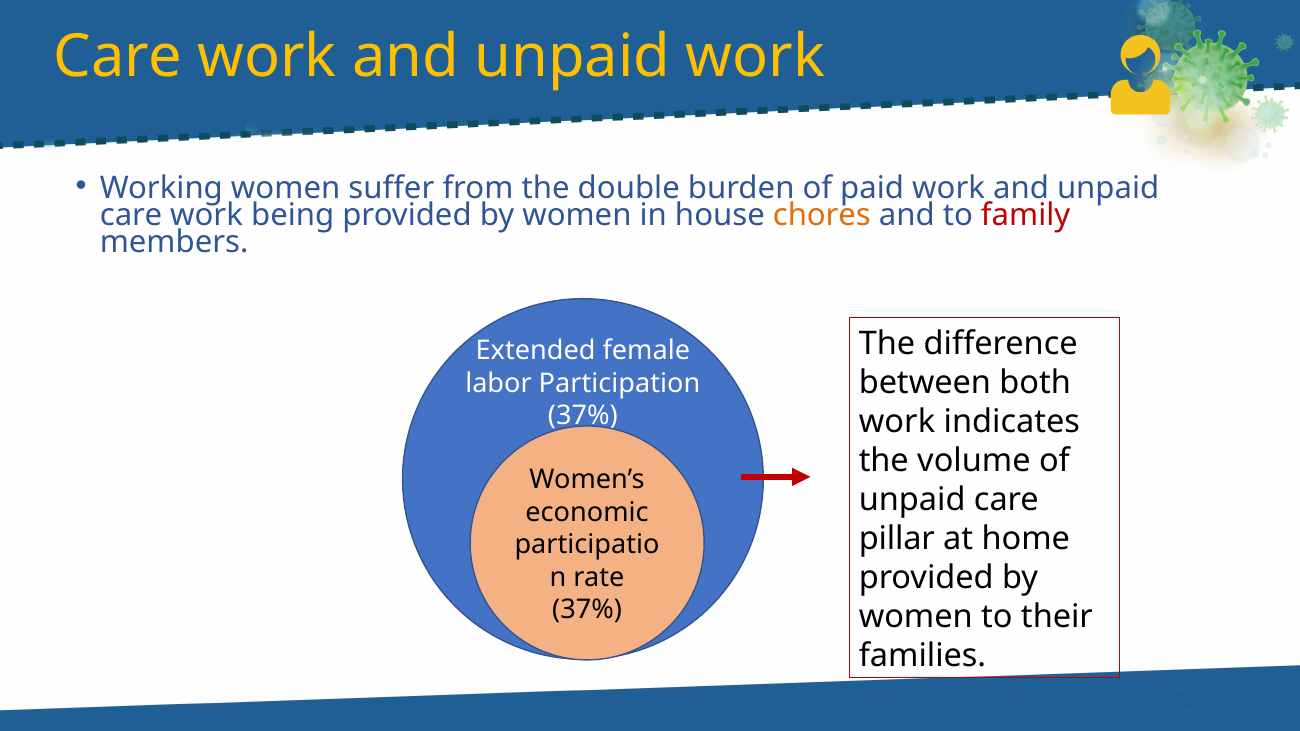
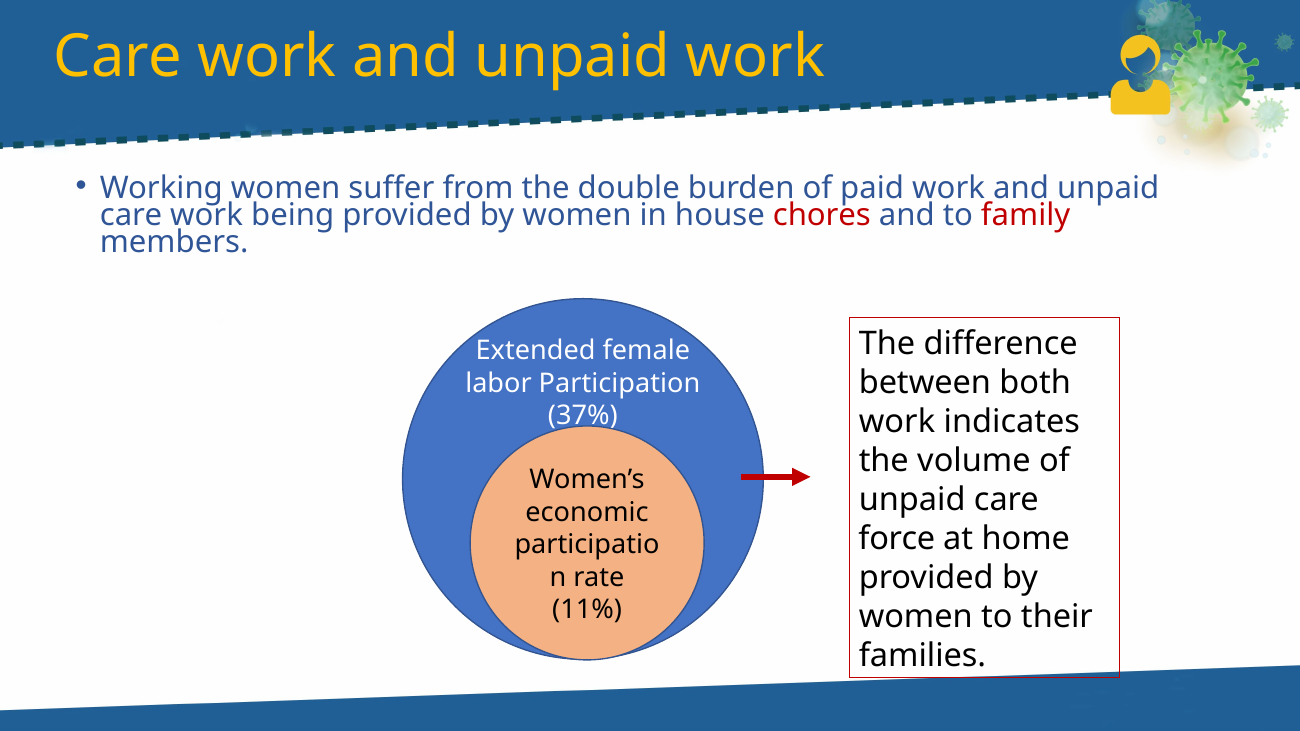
chores colour: orange -> red
pillar: pillar -> force
37% at (587, 610): 37% -> 11%
